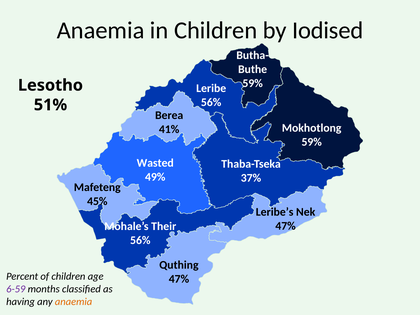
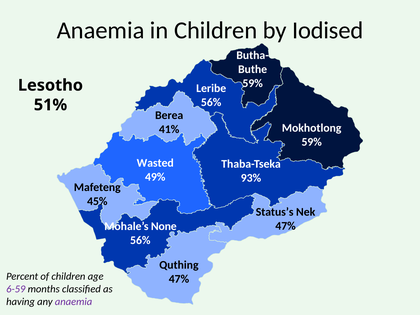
37%: 37% -> 93%
Leribe’s: Leribe’s -> Status’s
Their: Their -> None
anaemia at (74, 302) colour: orange -> purple
